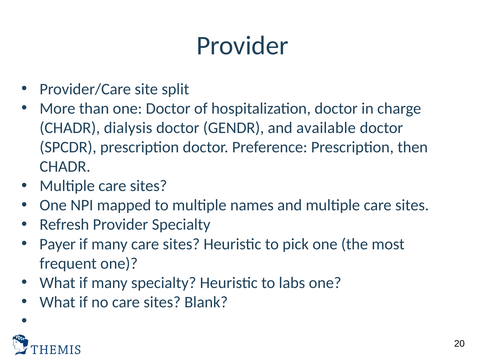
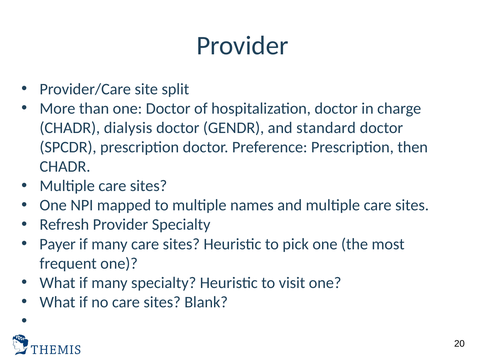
available: available -> standard
labs: labs -> visit
